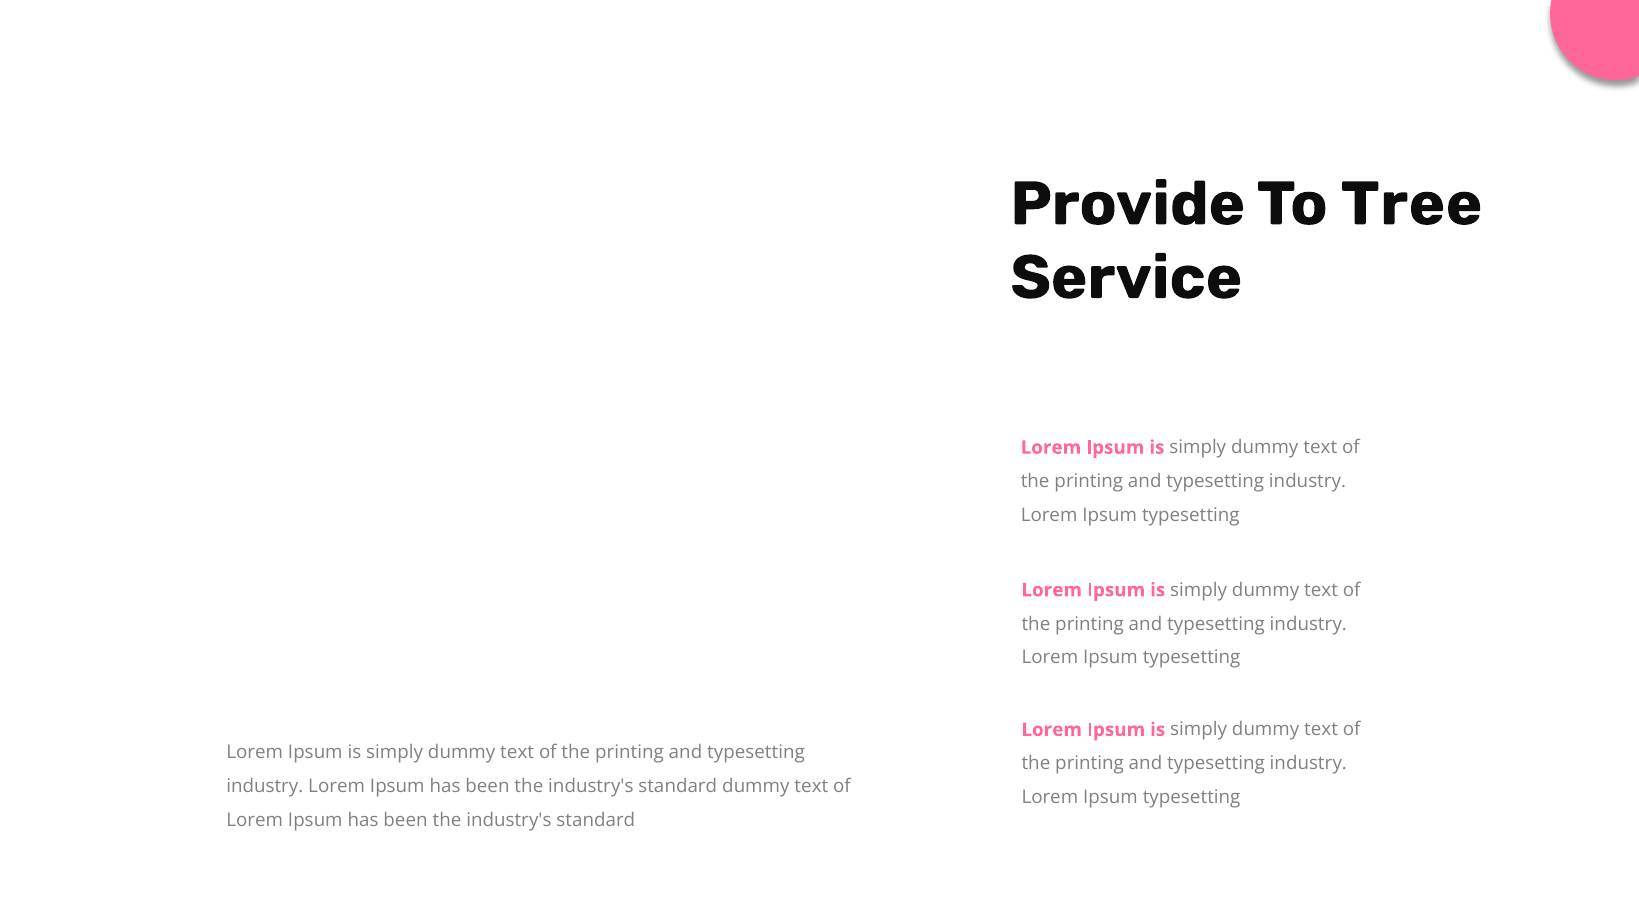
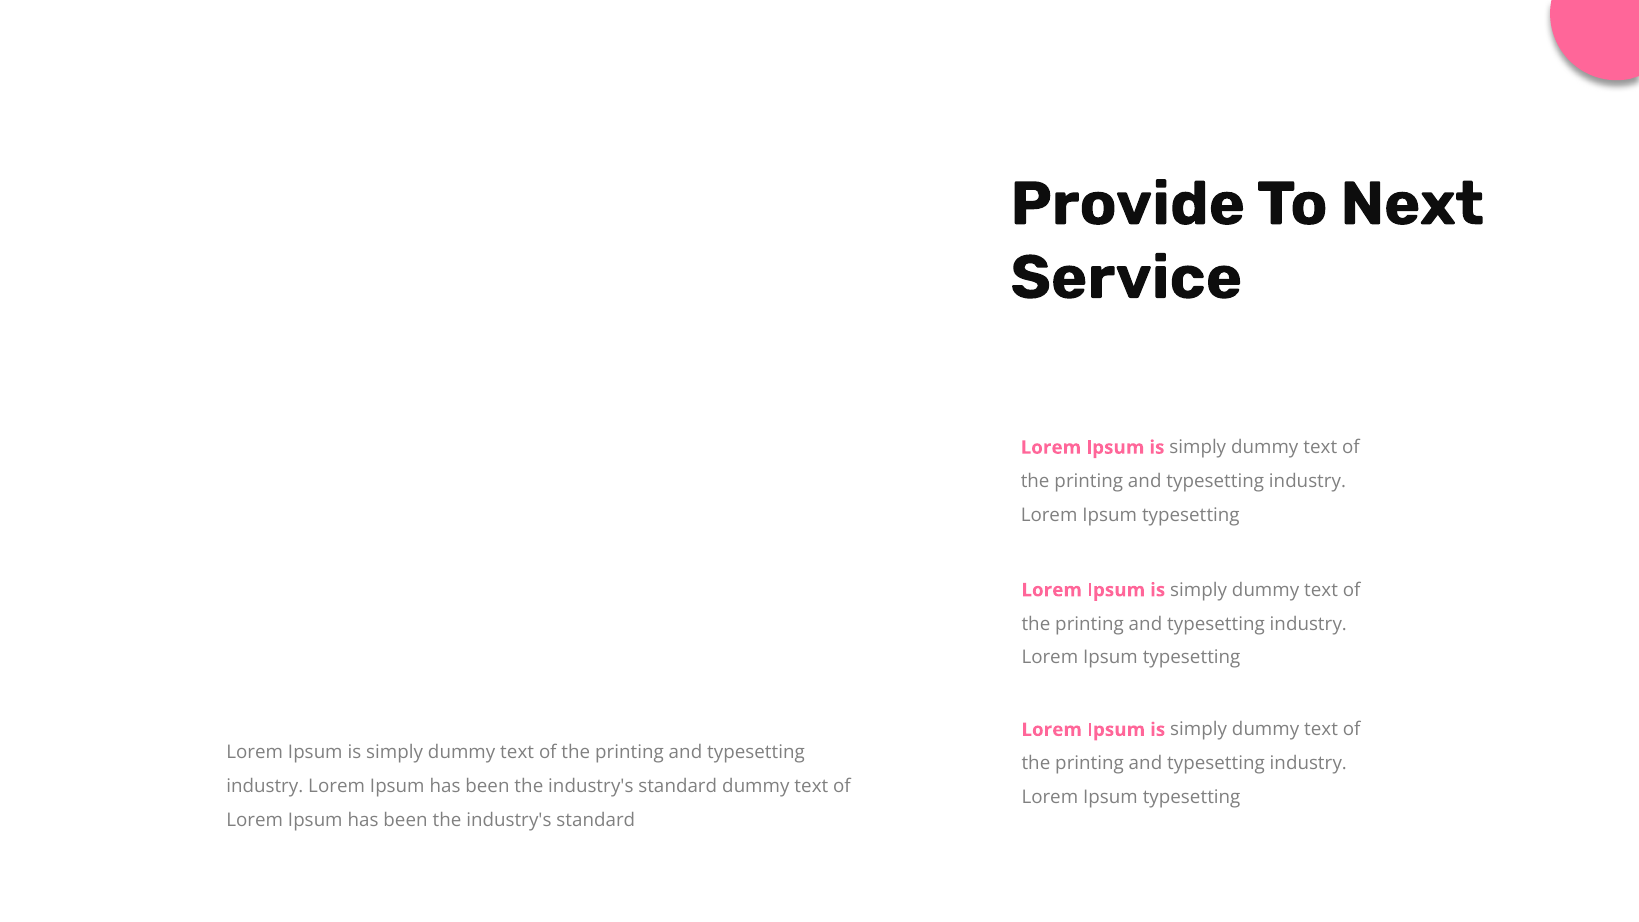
Tree: Tree -> Next
